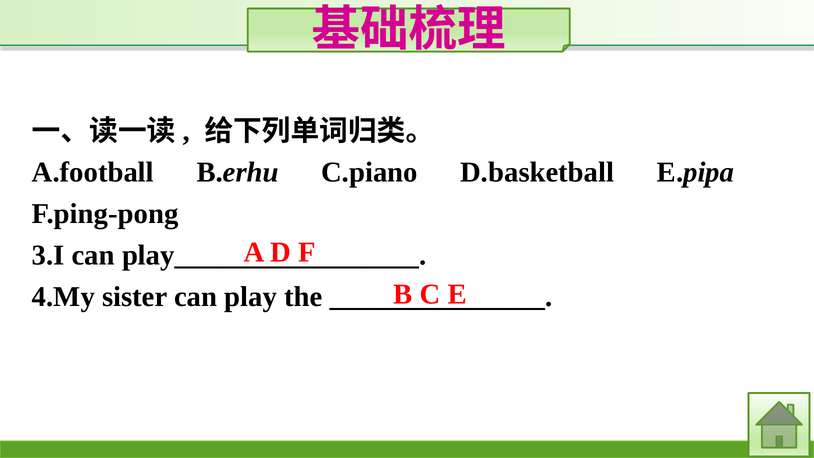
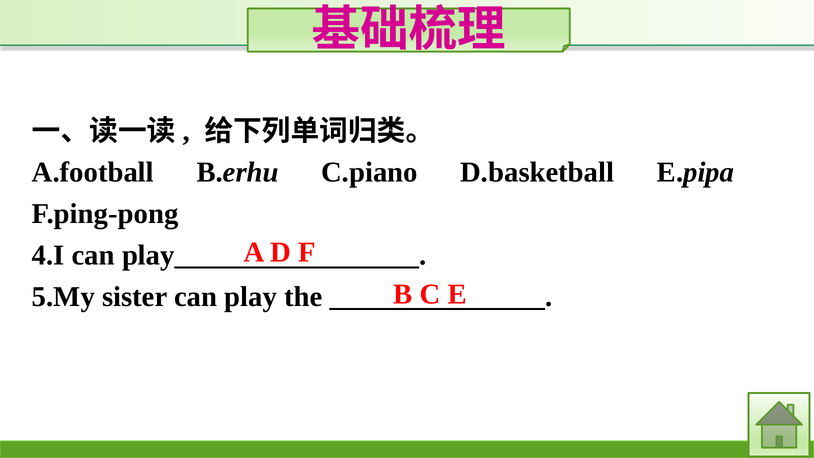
3.I: 3.I -> 4.I
4.My: 4.My -> 5.My
